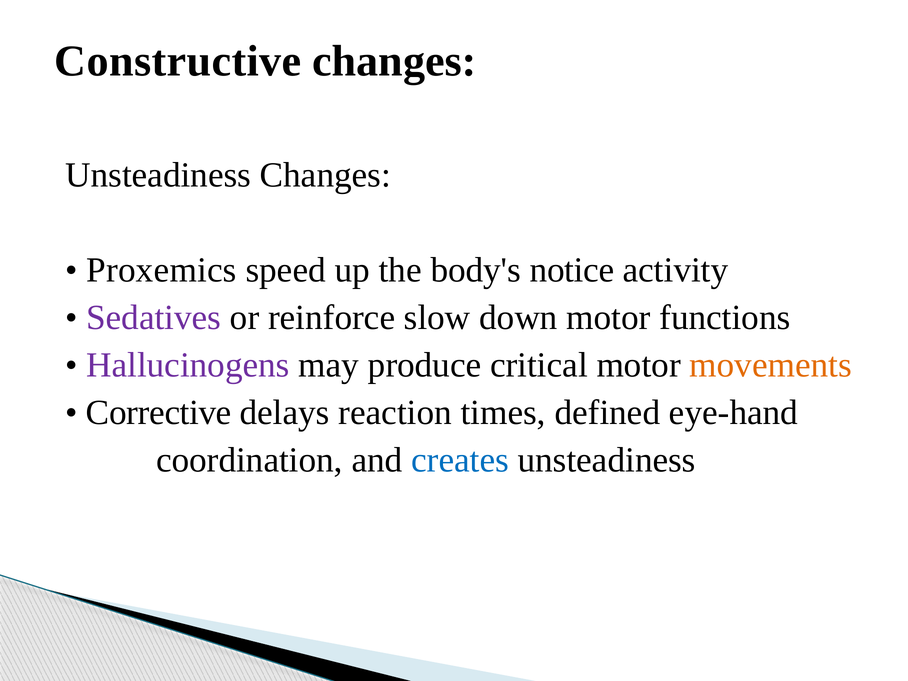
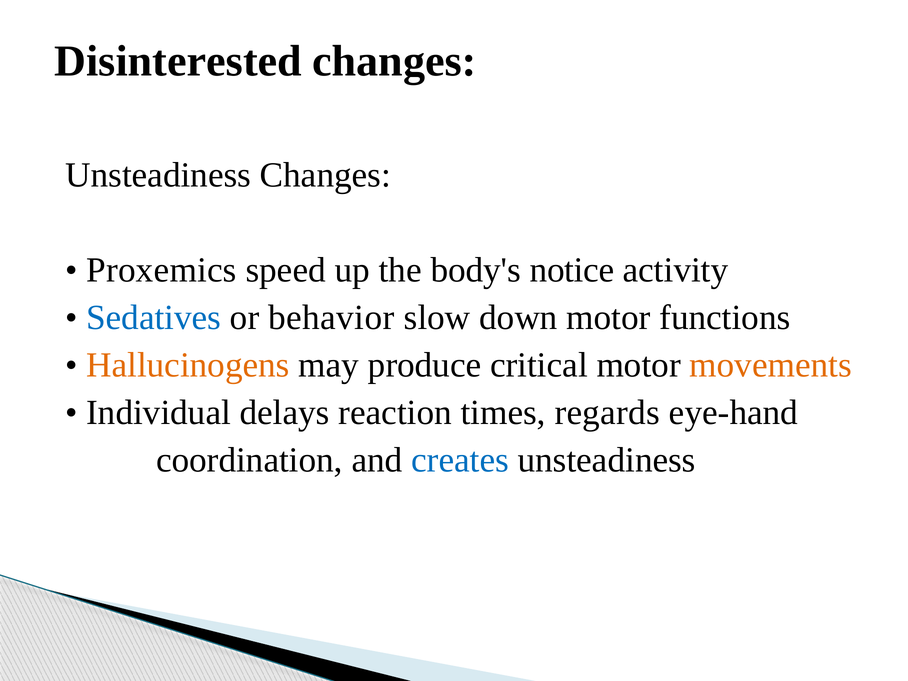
Constructive: Constructive -> Disinterested
Sedatives colour: purple -> blue
reinforce: reinforce -> behavior
Hallucinogens colour: purple -> orange
Corrective: Corrective -> Individual
defined: defined -> regards
